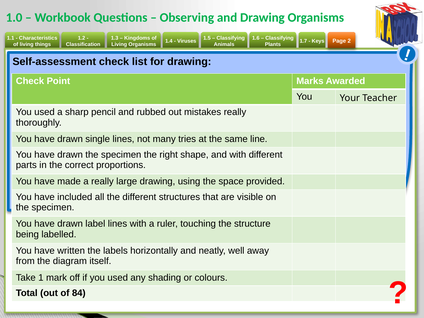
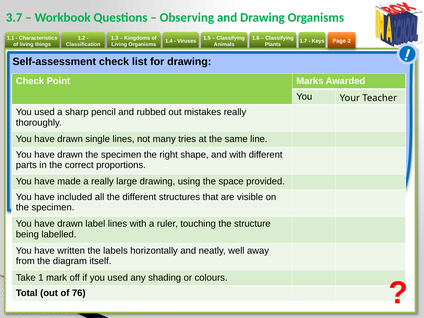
1.0: 1.0 -> 3.7
84: 84 -> 76
